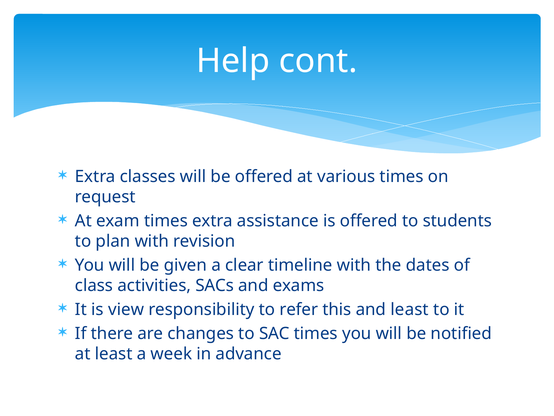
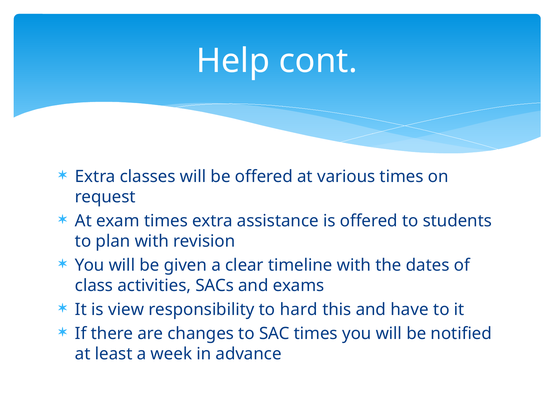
refer: refer -> hard
and least: least -> have
